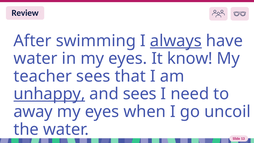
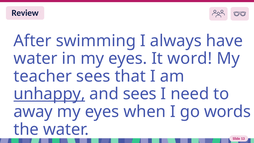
always underline: present -> none
know: know -> word
uncoil: uncoil -> words
